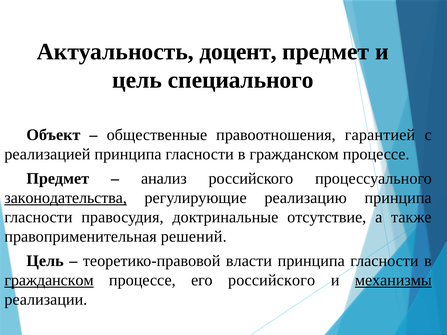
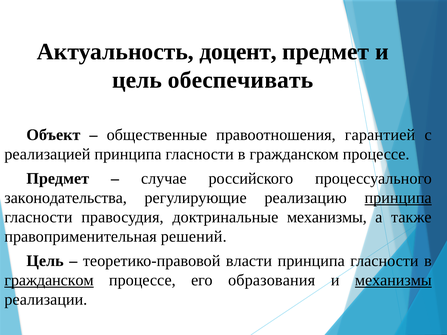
специального: специального -> обеспечивать
анализ: анализ -> случае
законодательства underline: present -> none
принципа at (398, 198) underline: none -> present
доктринальные отсутствие: отсутствие -> механизмы
его российского: российского -> образования
